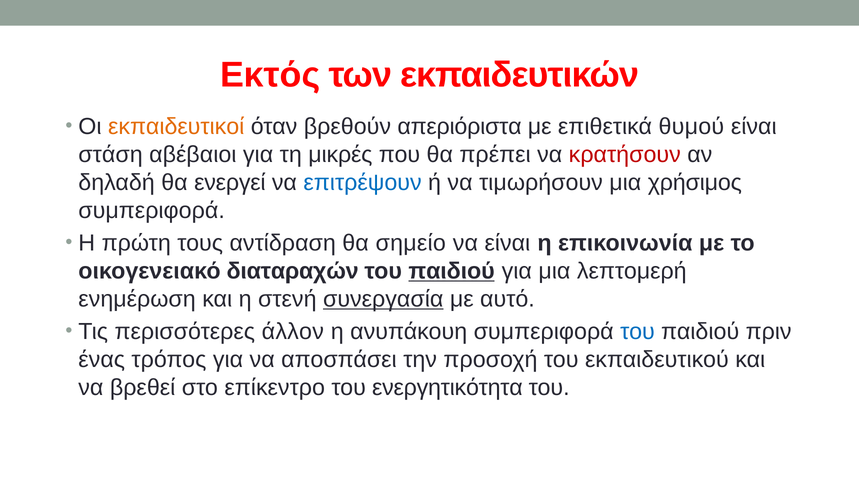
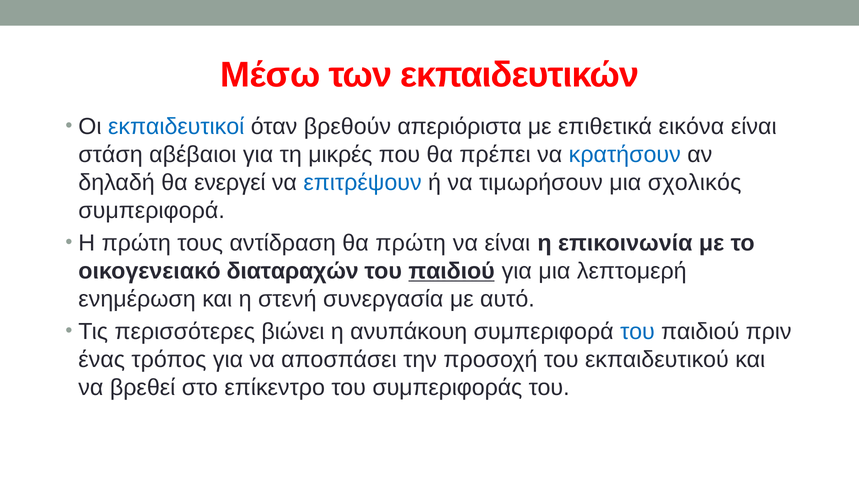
Εκτός: Εκτός -> Μέσω
εκπαιδευτικοί colour: orange -> blue
θυμού: θυμού -> εικόνα
κρατήσουν colour: red -> blue
χρήσιμος: χρήσιμος -> σχολικός
θα σημείο: σημείο -> πρώτη
συνεργασία underline: present -> none
άλλον: άλλον -> βιώνει
ενεργητικότητα: ενεργητικότητα -> συμπεριφοράς
